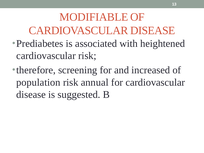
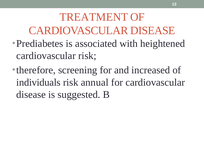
MODIFIABLE: MODIFIABLE -> TREATMENT
population: population -> individuals
